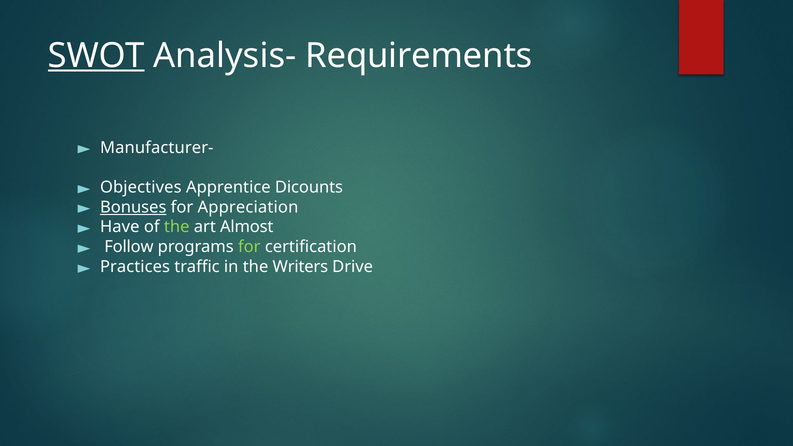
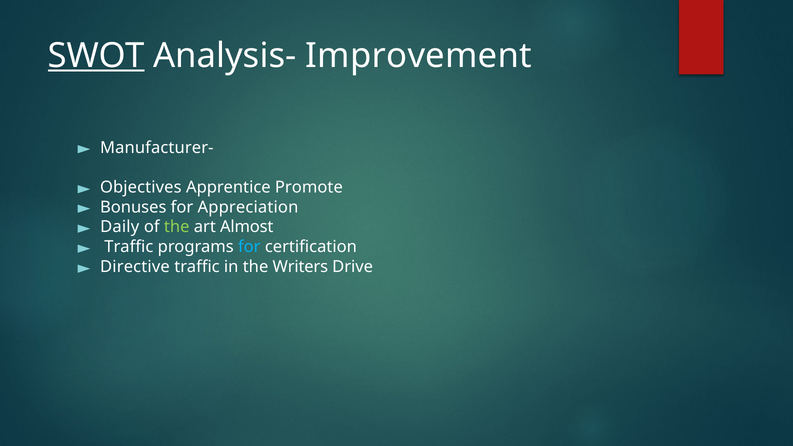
Requirements: Requirements -> Improvement
Dicounts: Dicounts -> Promote
Bonuses underline: present -> none
Have: Have -> Daily
Follow at (129, 247): Follow -> Traffic
for at (249, 247) colour: light green -> light blue
Practices: Practices -> Directive
